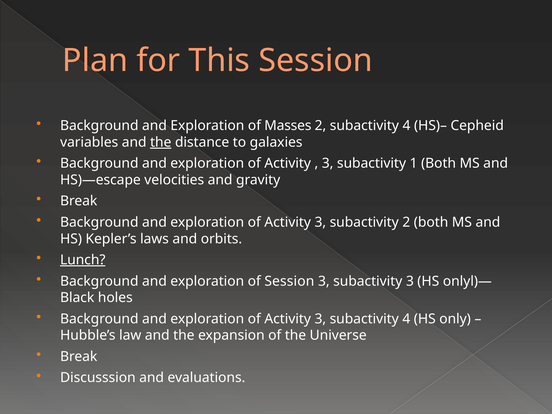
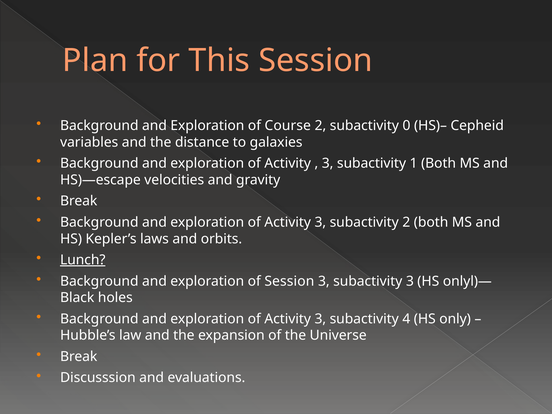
Masses: Masses -> Course
2 subactivity 4: 4 -> 0
the at (161, 142) underline: present -> none
